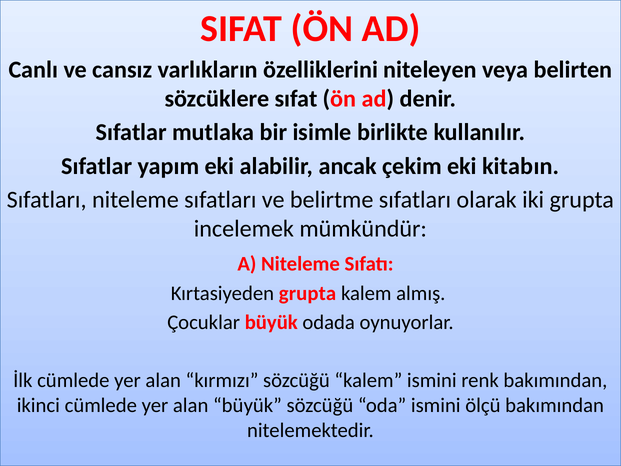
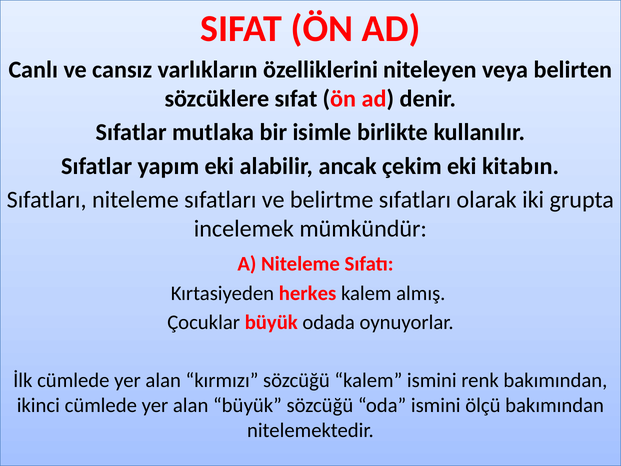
Kırtasiyeden grupta: grupta -> herkes
